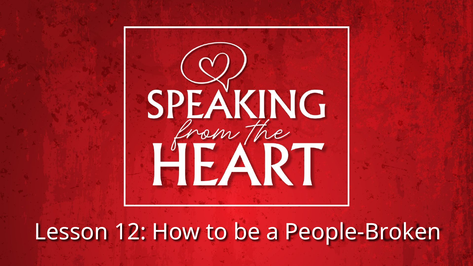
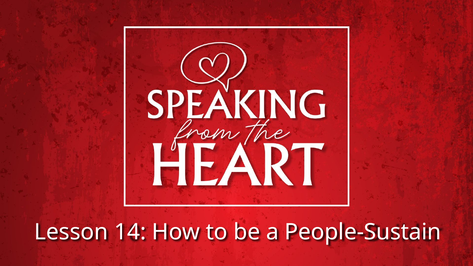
12: 12 -> 14
People-Broken: People-Broken -> People-Sustain
